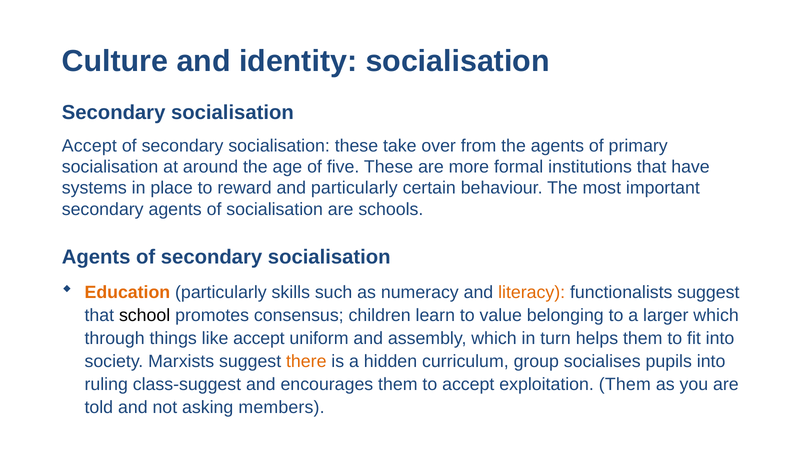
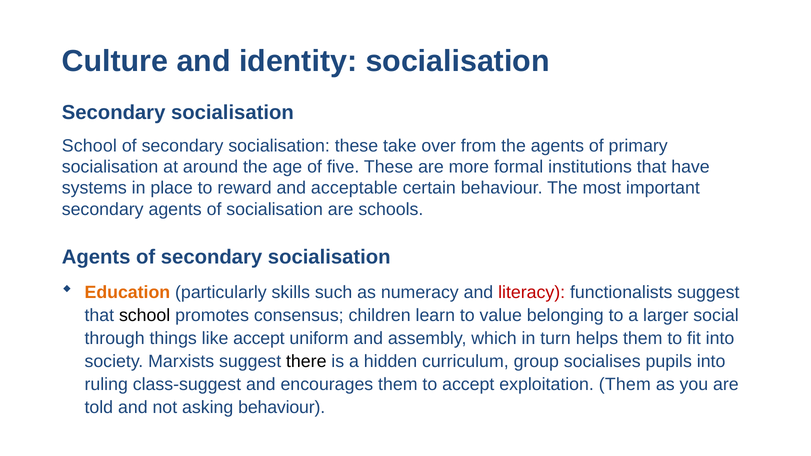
Accept at (89, 146): Accept -> School
and particularly: particularly -> acceptable
literacy colour: orange -> red
larger which: which -> social
there colour: orange -> black
asking members: members -> behaviour
